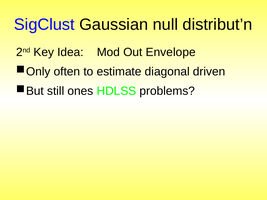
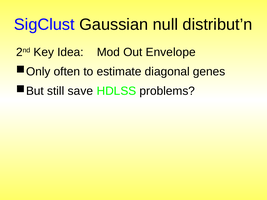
driven: driven -> genes
ones: ones -> save
